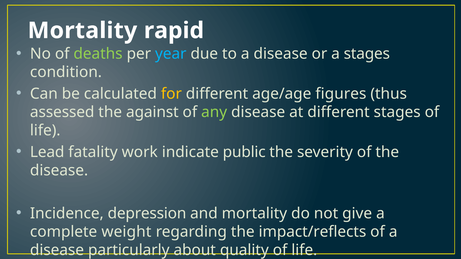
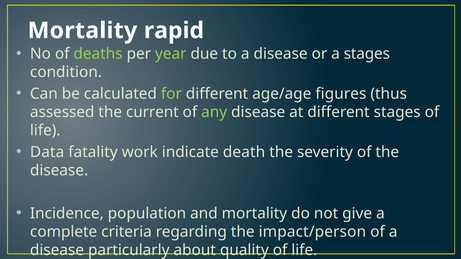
year colour: light blue -> light green
for colour: yellow -> light green
against: against -> current
Lead at (47, 152): Lead -> Data
public: public -> death
depression: depression -> population
weight: weight -> criteria
impact/reflects: impact/reflects -> impact/person
